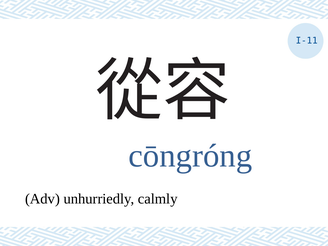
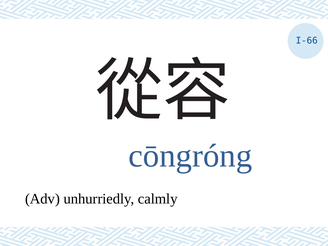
I-11: I-11 -> I-66
